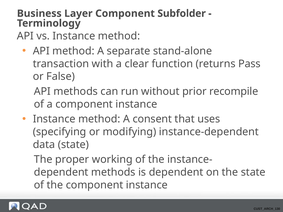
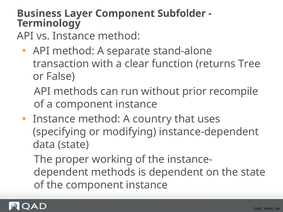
Pass: Pass -> Tree
consent: consent -> country
